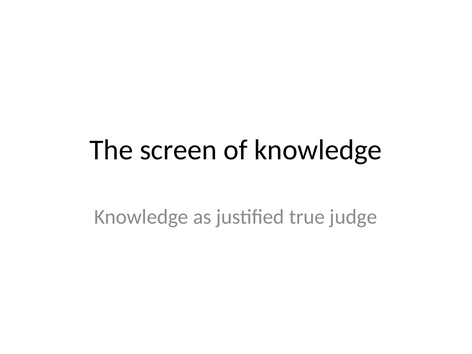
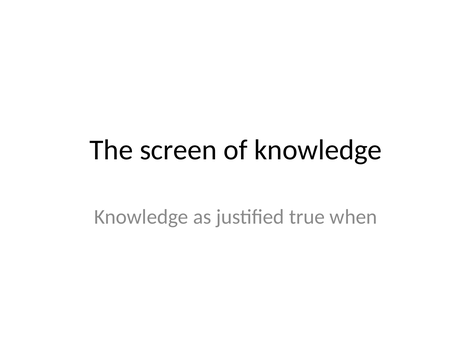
judge: judge -> when
